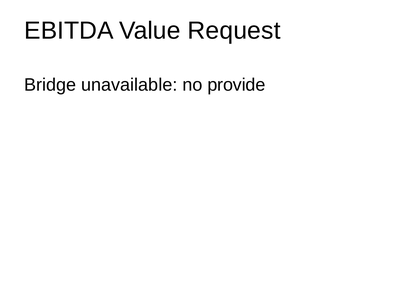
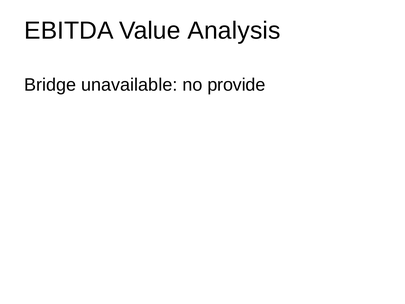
Request: Request -> Analysis
